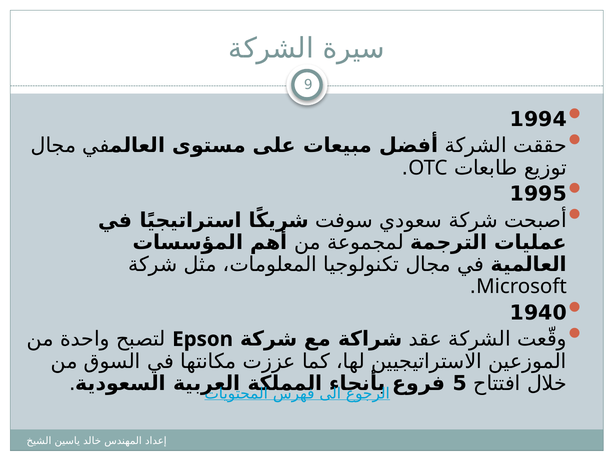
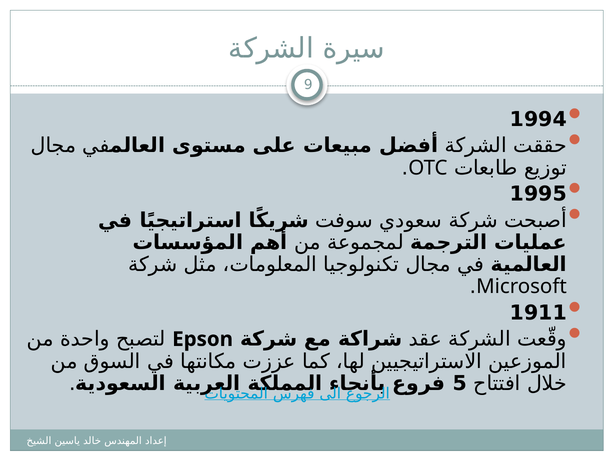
1940: 1940 -> 1911
